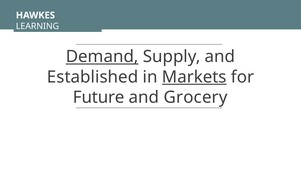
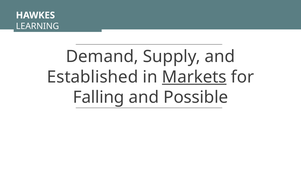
Demand underline: present -> none
Future: Future -> Falling
Grocery: Grocery -> Possible
